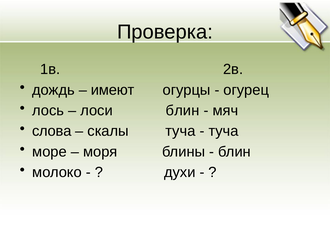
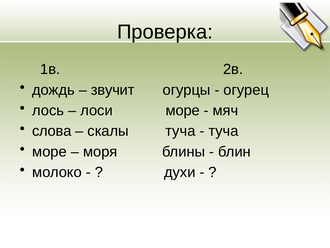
имеют: имеют -> звучит
лоси блин: блин -> море
